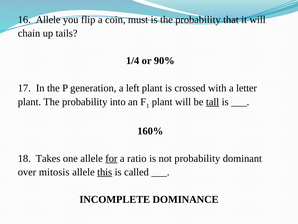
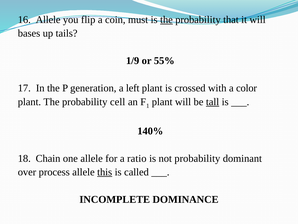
the at (166, 20) underline: none -> present
chain: chain -> bases
1/4: 1/4 -> 1/9
90%: 90% -> 55%
letter: letter -> color
into: into -> cell
160%: 160% -> 140%
Takes: Takes -> Chain
for underline: present -> none
mitosis: mitosis -> process
